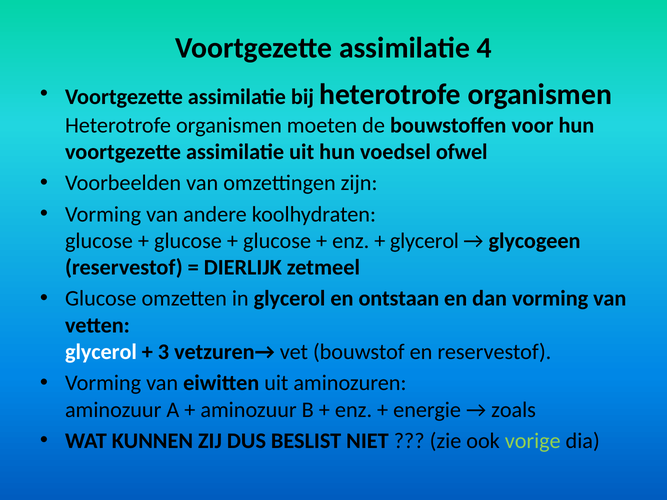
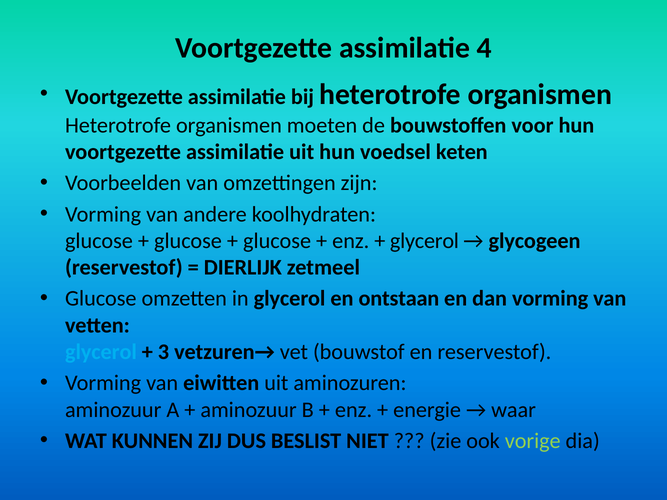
ofwel: ofwel -> keten
glycerol at (101, 352) colour: white -> light blue
zoals: zoals -> waar
